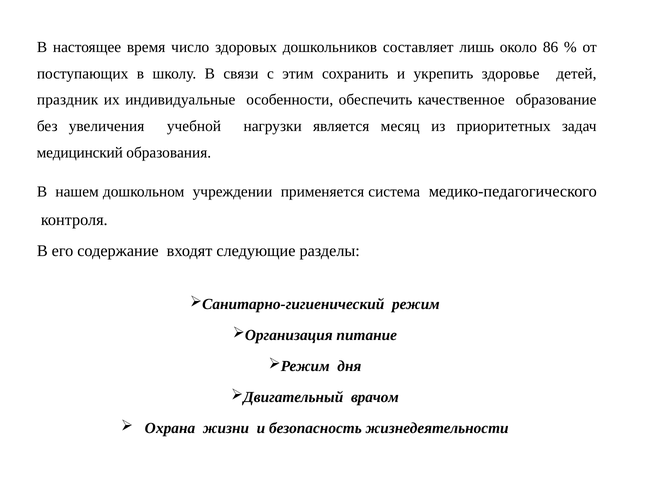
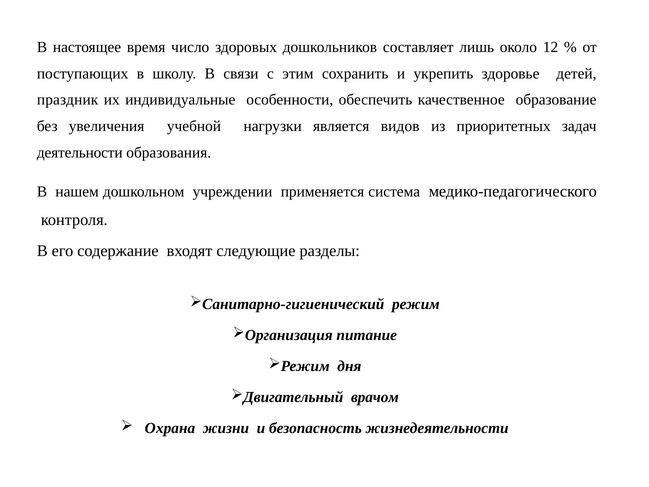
86: 86 -> 12
месяц: месяц -> видов
медицинский: медицинский -> деятельности
